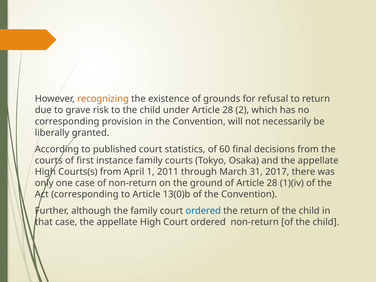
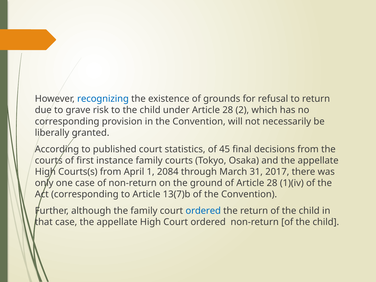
recognizing colour: orange -> blue
60: 60 -> 45
2011: 2011 -> 2084
13(0)b: 13(0)b -> 13(7)b
